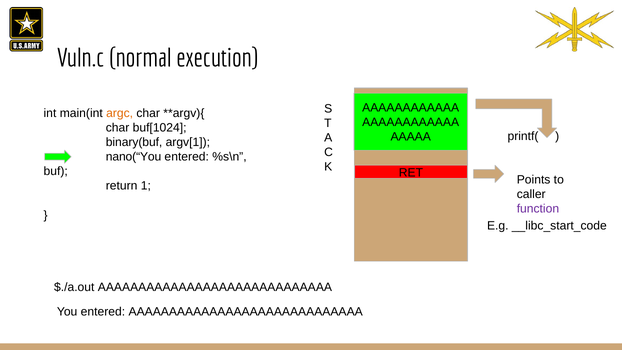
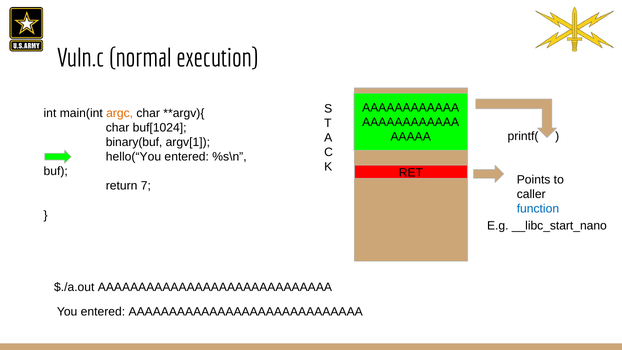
nano(“You: nano(“You -> hello(“You
1: 1 -> 7
function colour: purple -> blue
__libc_start_code: __libc_start_code -> __libc_start_nano
